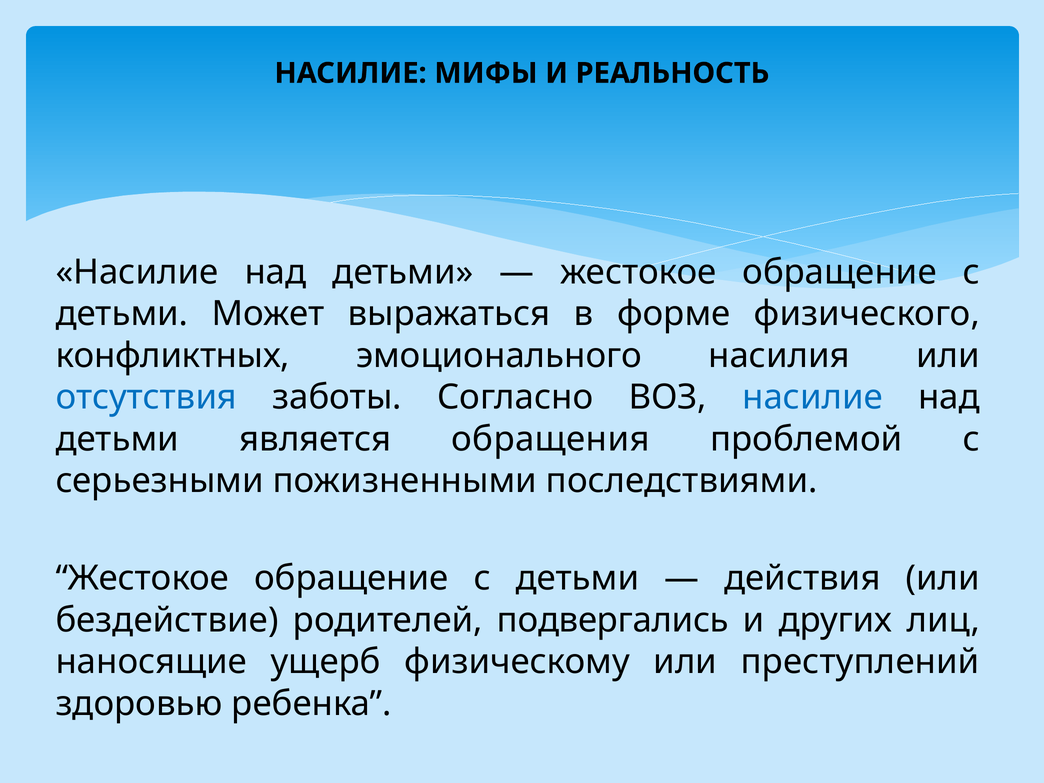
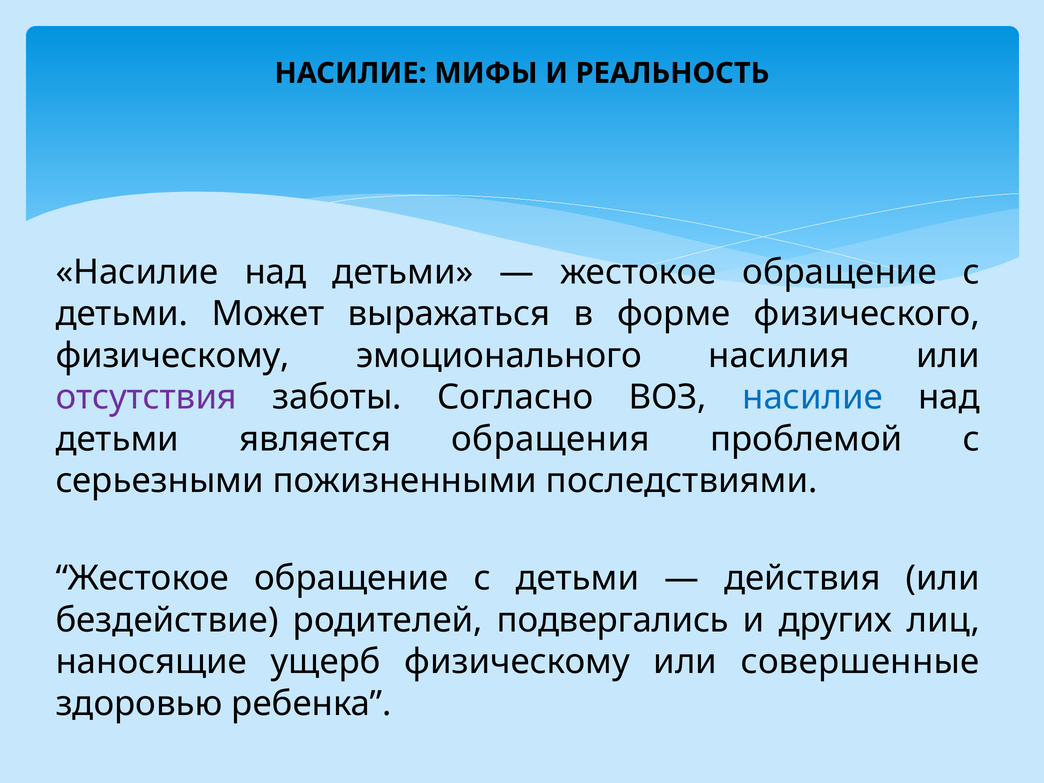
конфликтных at (173, 356): конфликтных -> физическому
отсутствия colour: blue -> purple
преступлений: преступлений -> совершенные
